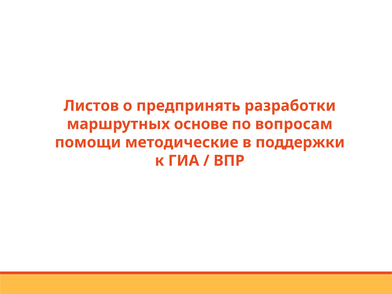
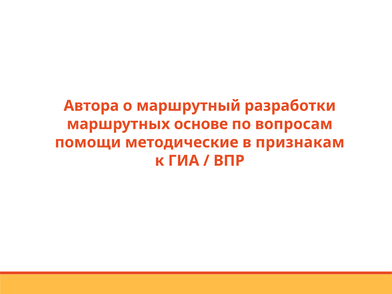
Листов: Листов -> Автора
предпринять: предпринять -> маршрутный
поддержки: поддержки -> признакам
